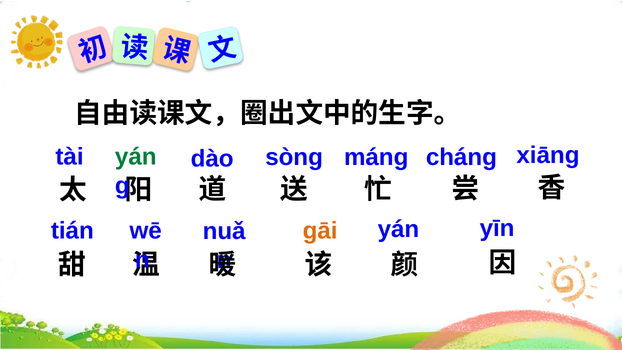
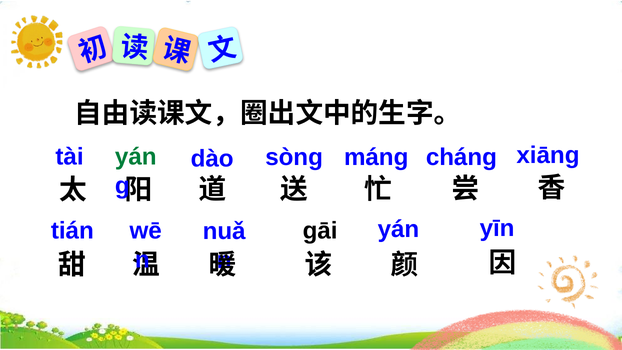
ɡāi colour: orange -> black
